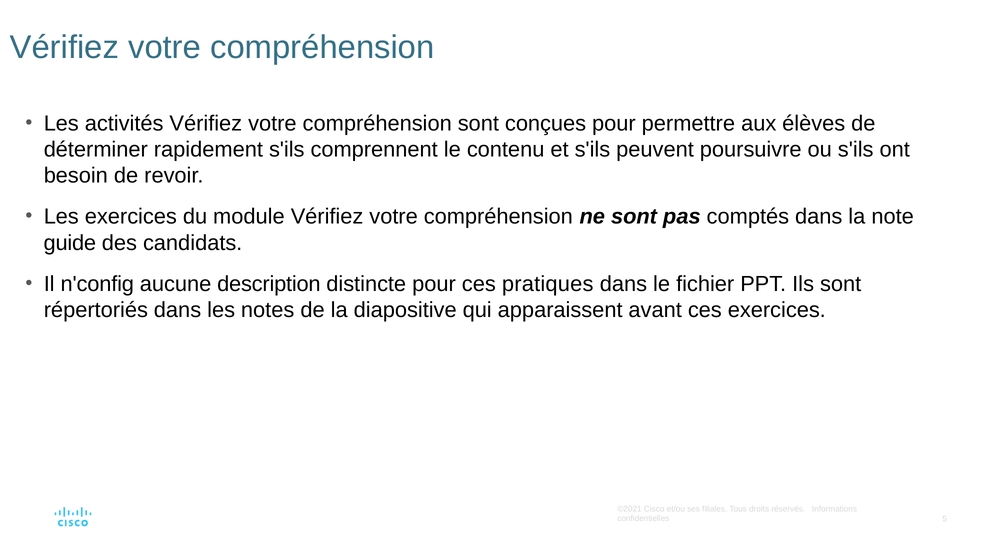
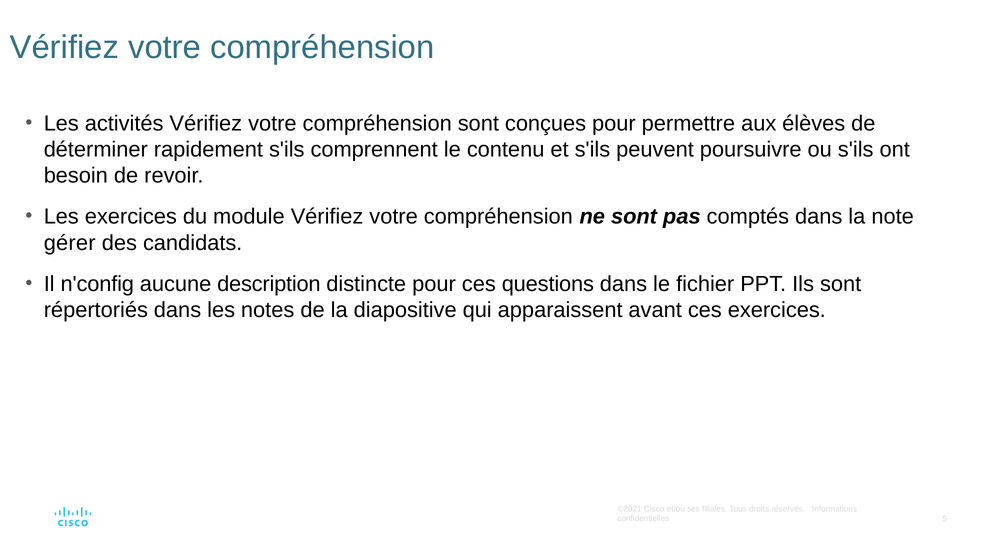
guide: guide -> gérer
pratiques: pratiques -> questions
